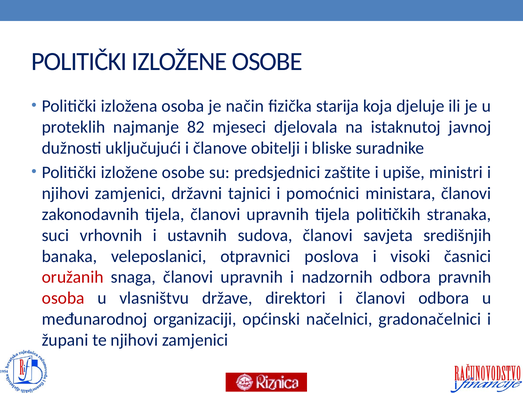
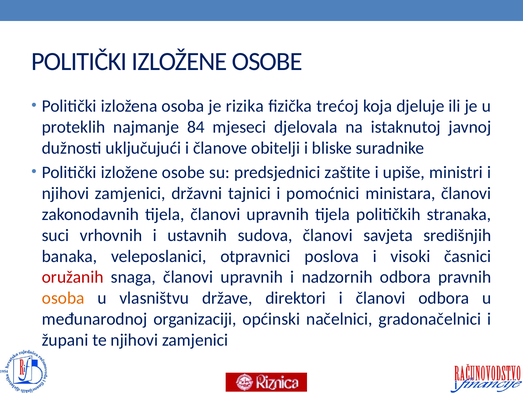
način: način -> rizika
starija: starija -> trećoj
82: 82 -> 84
osoba at (63, 298) colour: red -> orange
